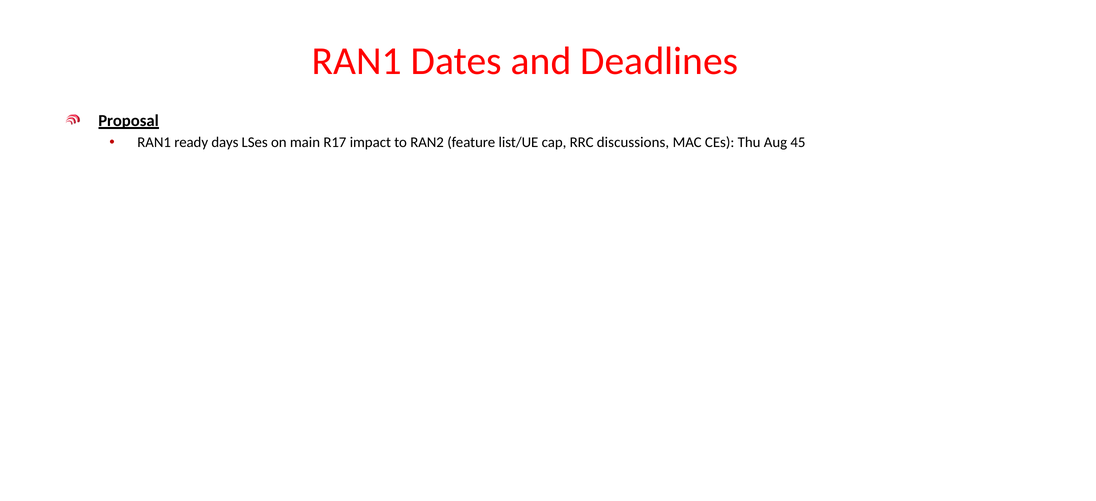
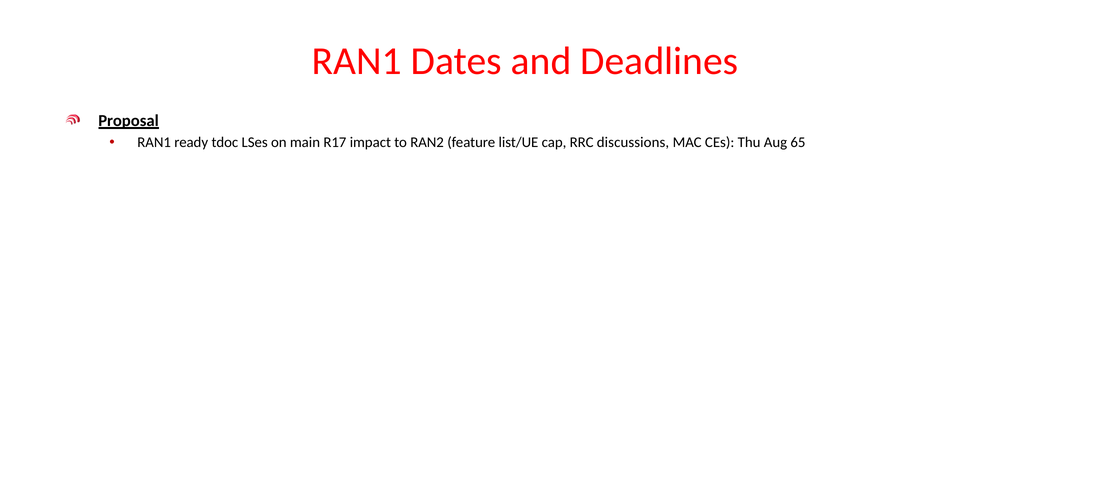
days: days -> tdoc
45: 45 -> 65
